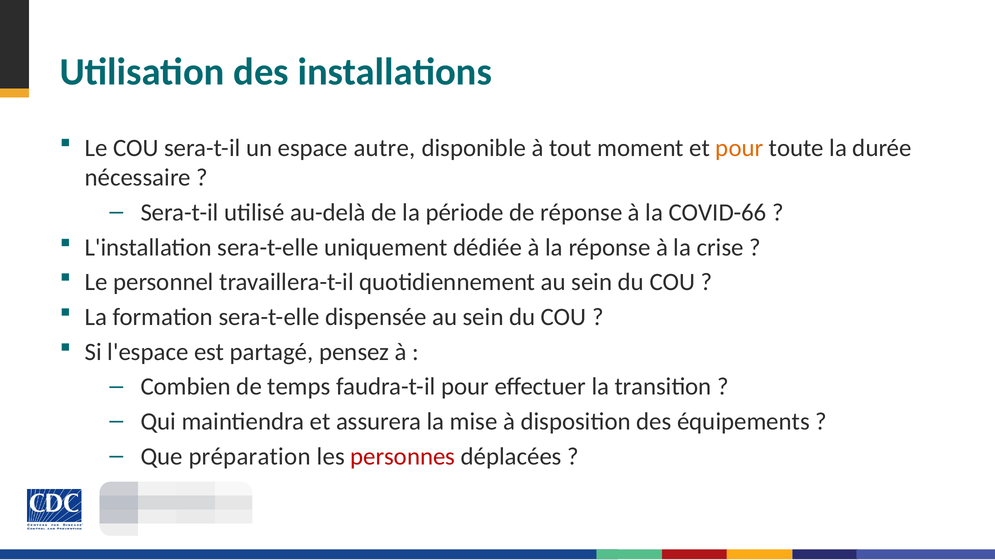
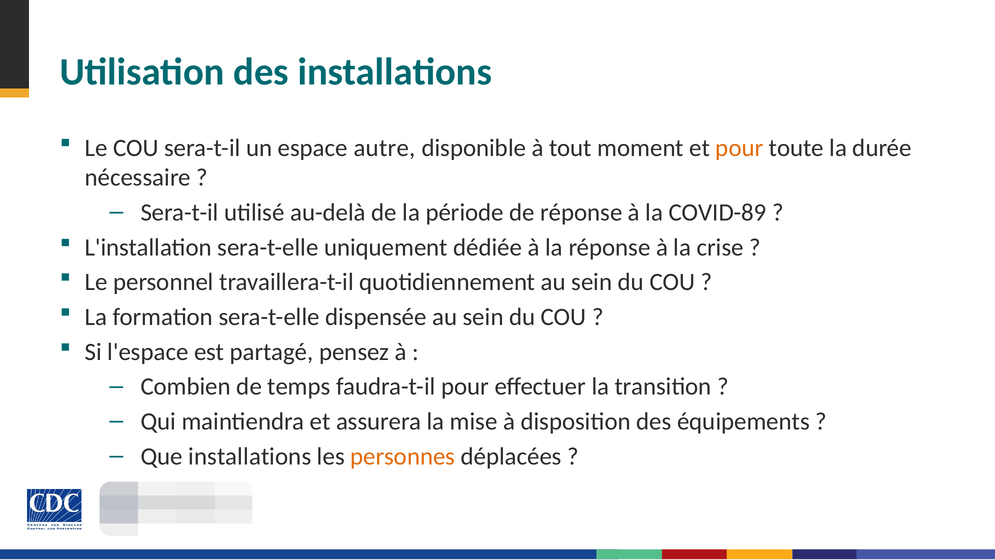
COVID-66: COVID-66 -> COVID-89
Que préparation: préparation -> installations
personnes colour: red -> orange
